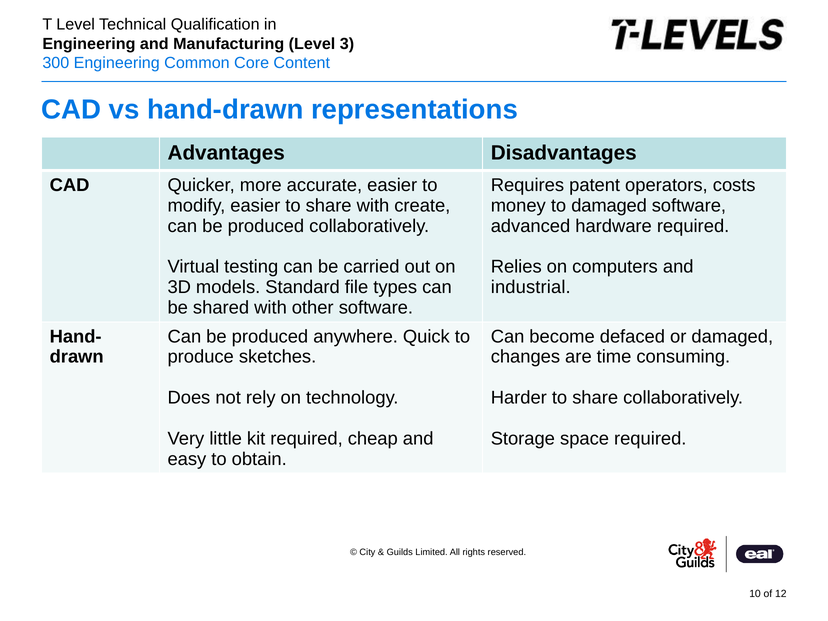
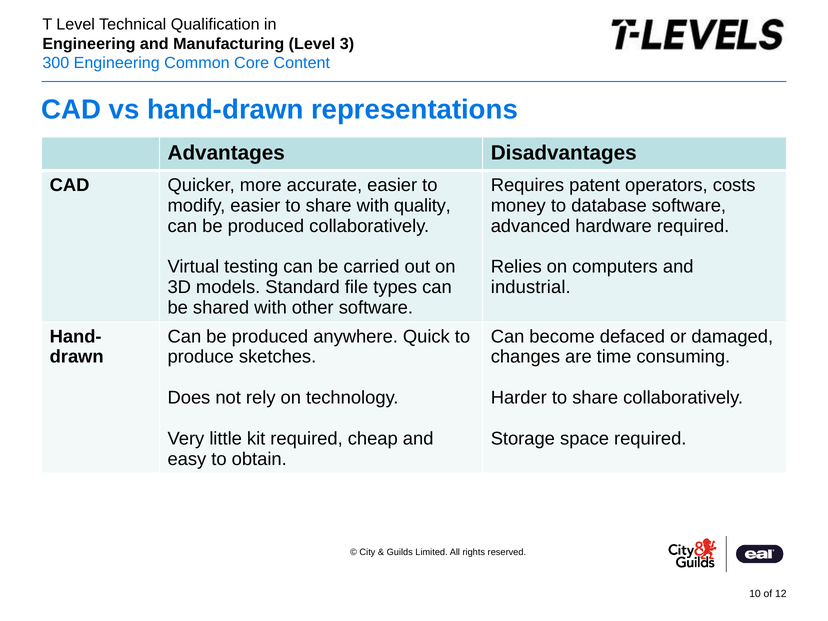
create: create -> quality
to damaged: damaged -> database
